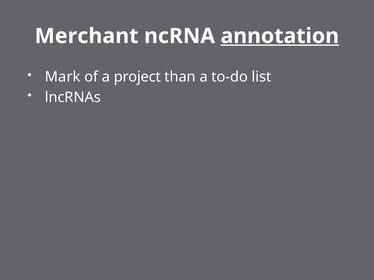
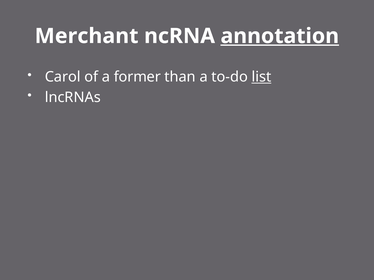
Mark: Mark -> Carol
project: project -> former
list underline: none -> present
